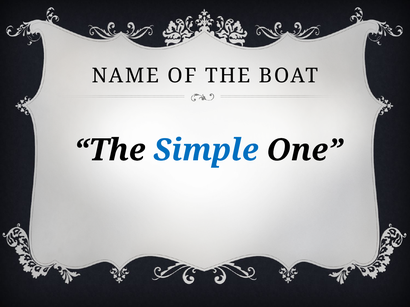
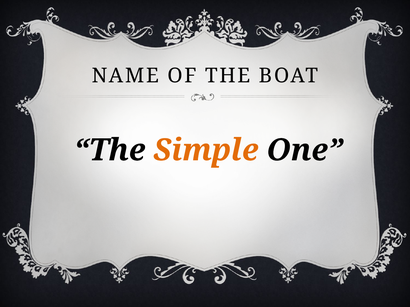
Simple colour: blue -> orange
